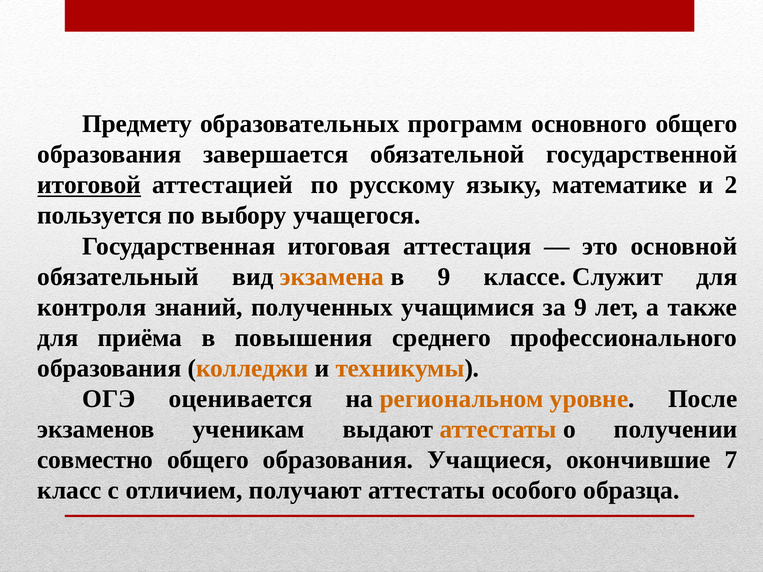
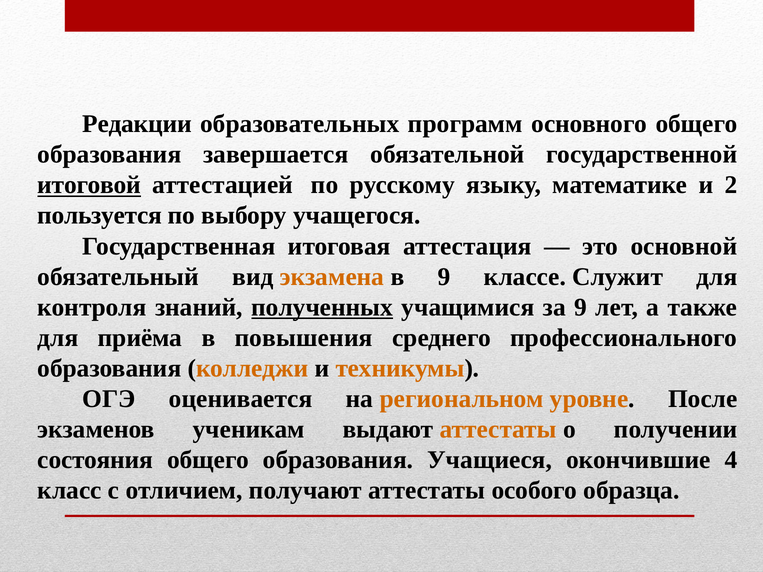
Предмету: Предмету -> Редакции
полученных underline: none -> present
совместно: совместно -> состояния
7: 7 -> 4
